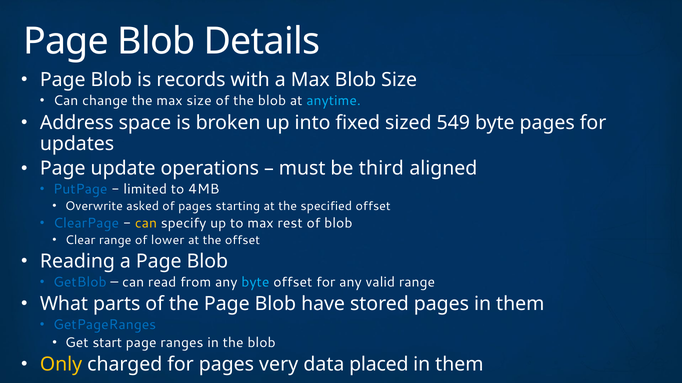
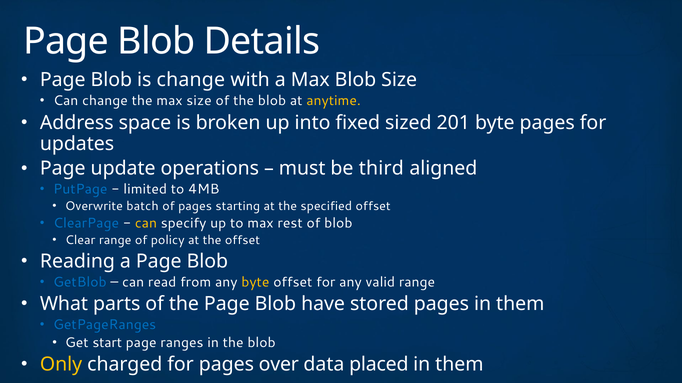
is records: records -> change
anytime colour: light blue -> yellow
549: 549 -> 201
asked: asked -> batch
lower: lower -> policy
byte at (255, 282) colour: light blue -> yellow
very: very -> over
